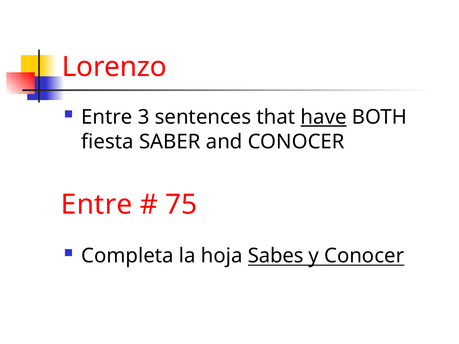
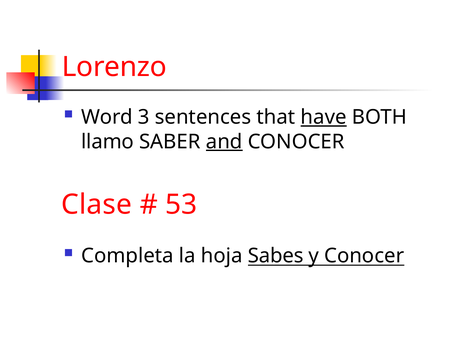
Entre at (107, 117): Entre -> Word
fiesta: fiesta -> llamo
and underline: none -> present
Entre at (97, 205): Entre -> Clase
75: 75 -> 53
